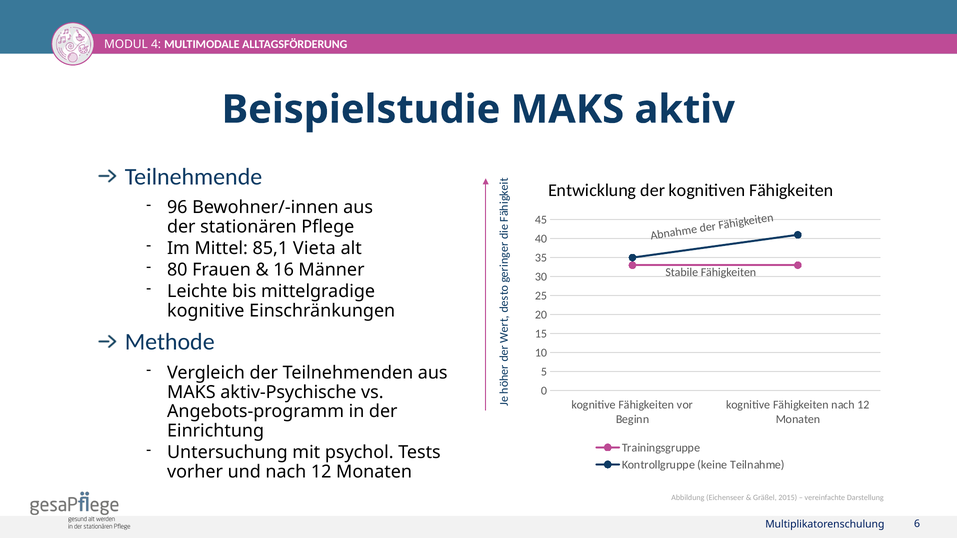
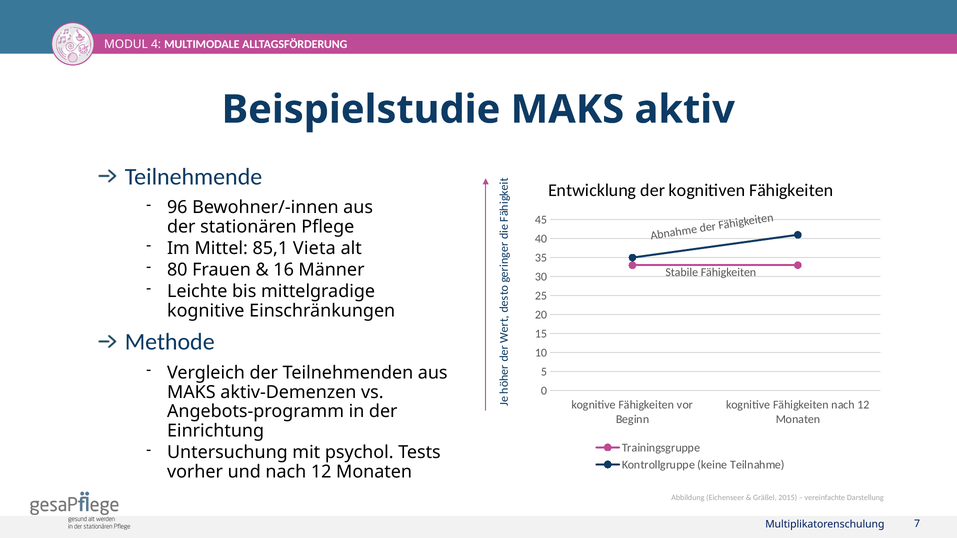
aktiv-Psychische: aktiv-Psychische -> aktiv-Demenzen
6: 6 -> 7
